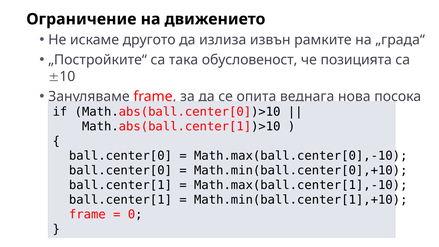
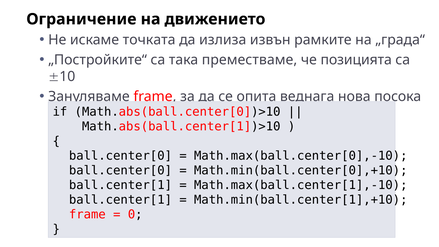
другото: другото -> точката
обусловеност: обусловеност -> преместваме
